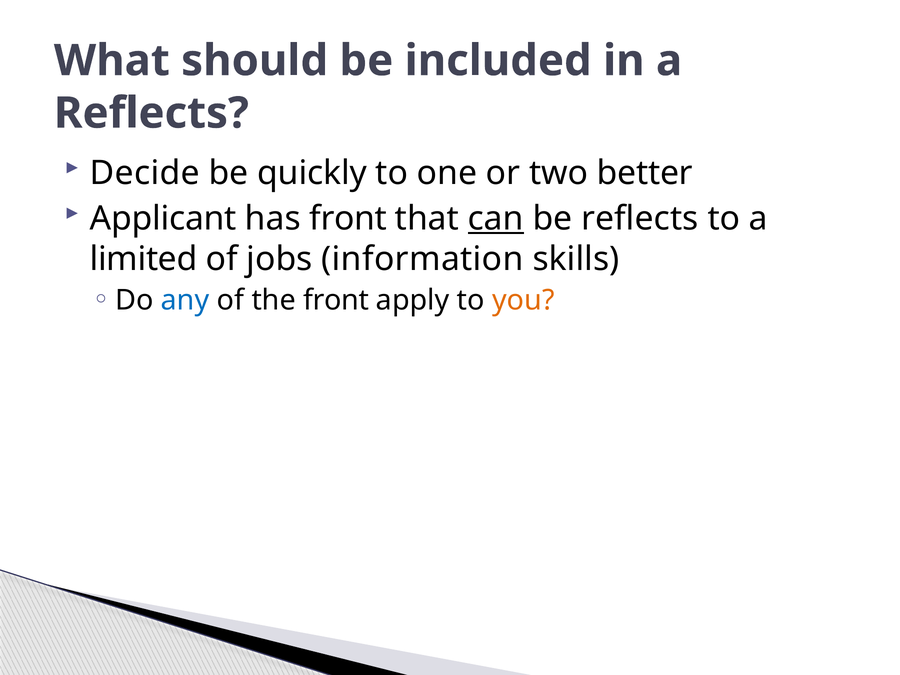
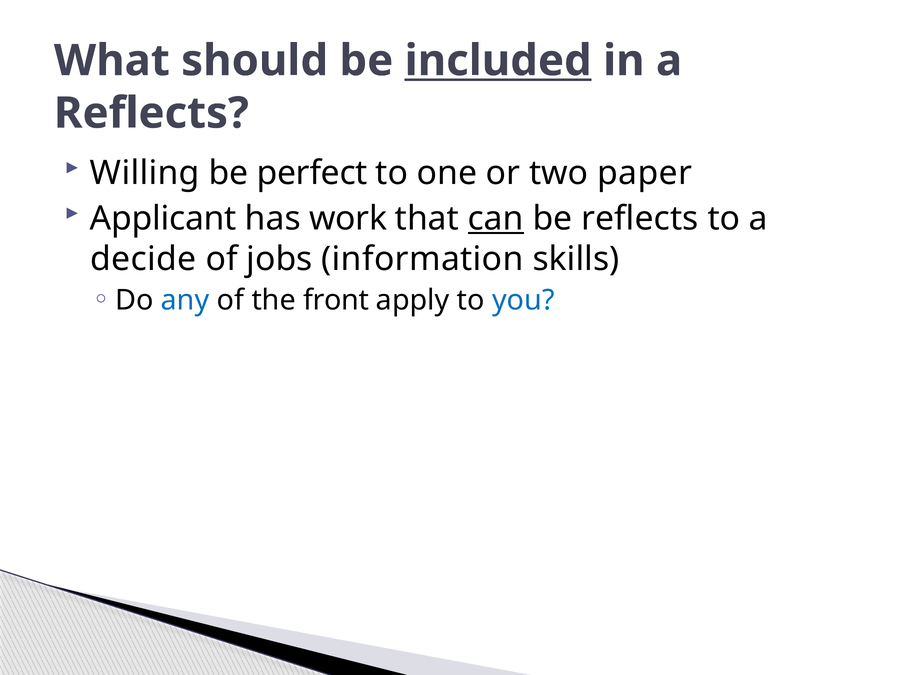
included underline: none -> present
Decide: Decide -> Willing
quickly: quickly -> perfect
better: better -> paper
has front: front -> work
limited: limited -> decide
you colour: orange -> blue
